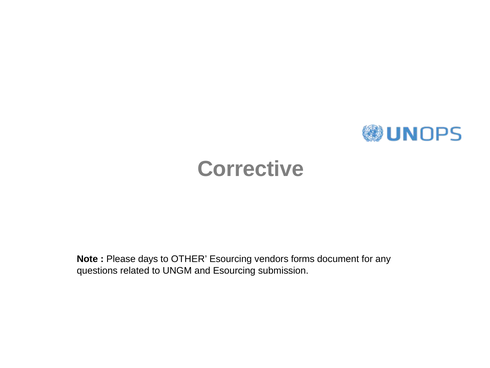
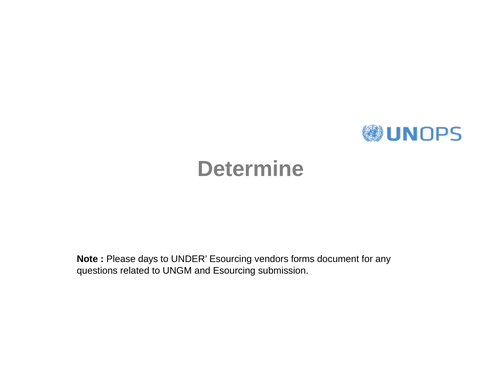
Corrective: Corrective -> Determine
OTHER: OTHER -> UNDER
